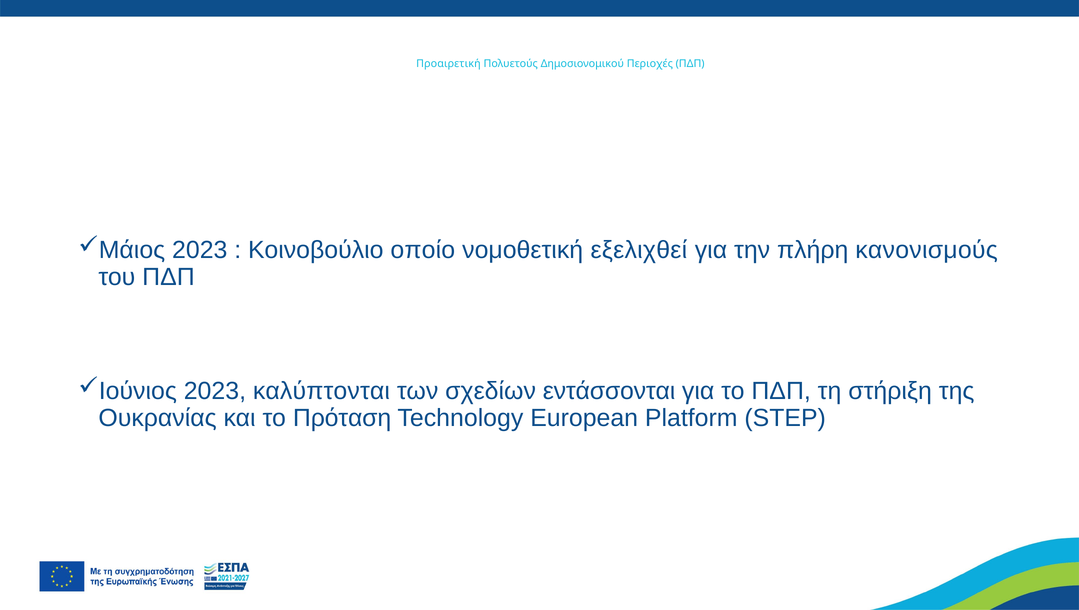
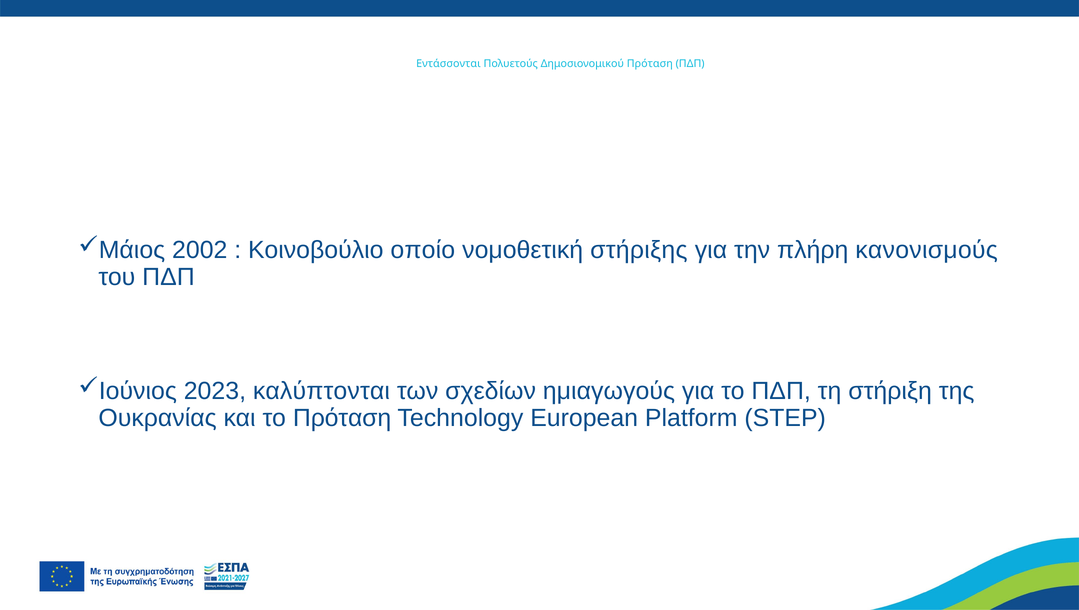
Προαιρετική: Προαιρετική -> Εντάσσονται
Δημοσιονομικού Περιοχές: Περιοχές -> Πρόταση
2023 at (200, 250): 2023 -> 2002
εξελιχθεί: εξελιχθεί -> στήριξης
εντάσσονται: εντάσσονται -> ημιαγωγούς
